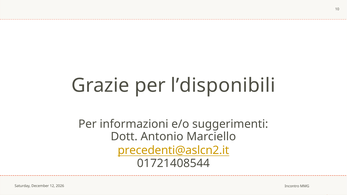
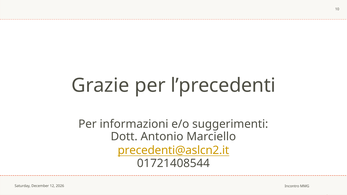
l’disponibili: l’disponibili -> l’precedenti
